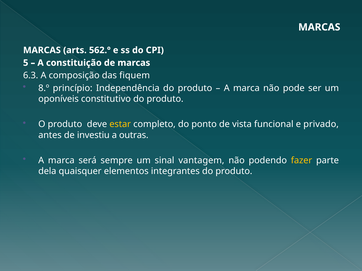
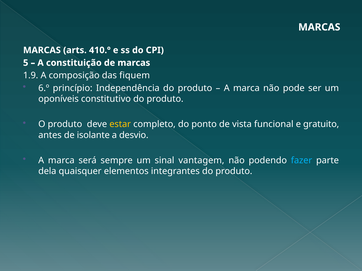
562.º: 562.º -> 410.º
6.3: 6.3 -> 1.9
8.º: 8.º -> 6.º
privado: privado -> gratuito
investiu: investiu -> isolante
outras: outras -> desvio
fazer colour: yellow -> light blue
